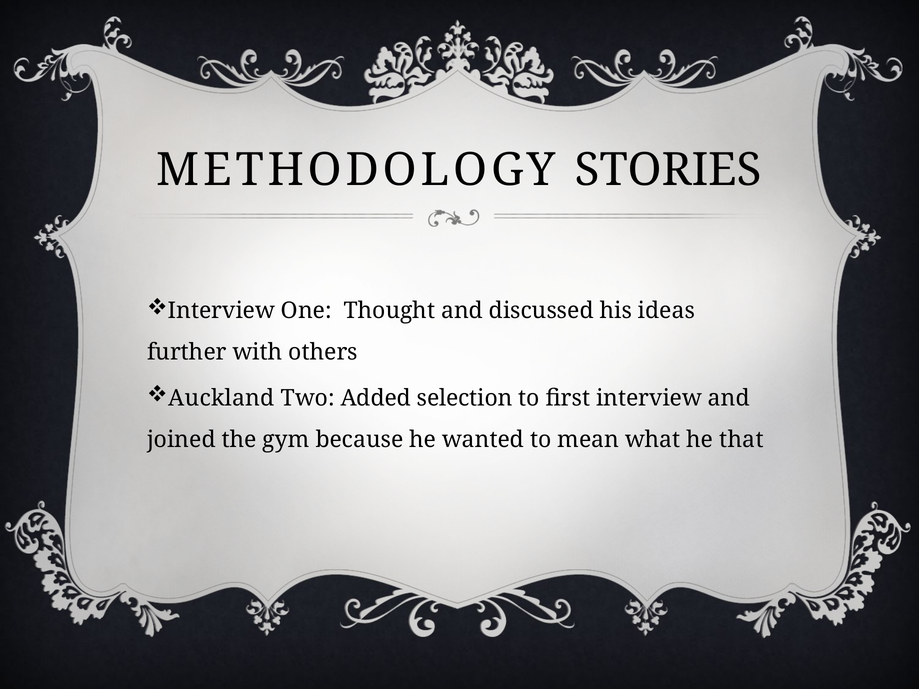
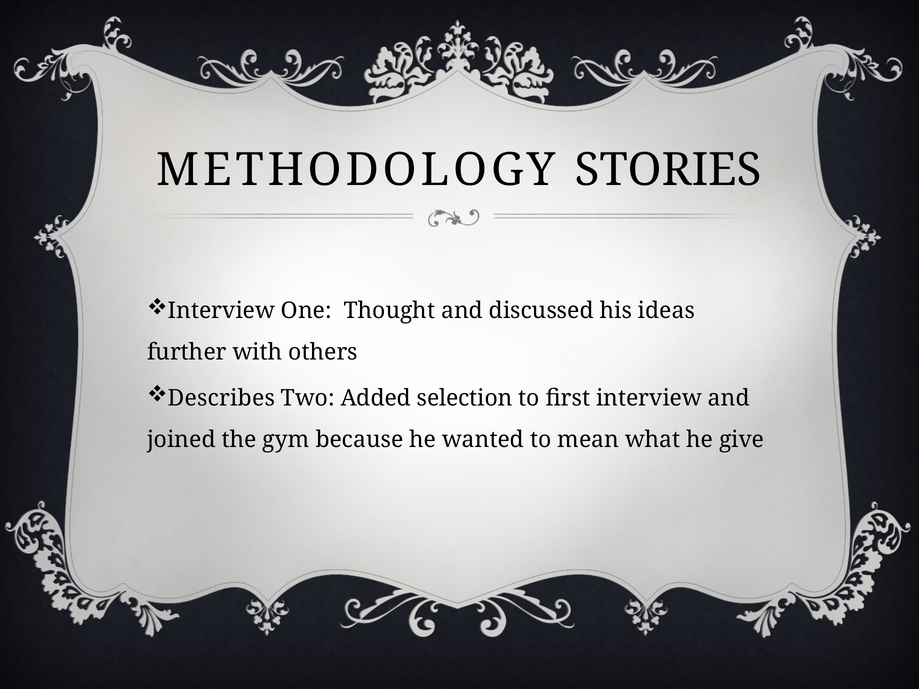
Auckland: Auckland -> Describes
that: that -> give
